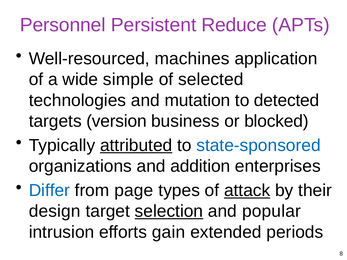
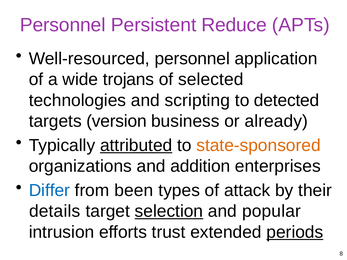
Well-resourced machines: machines -> personnel
simple: simple -> trojans
mutation: mutation -> scripting
blocked: blocked -> already
state-sponsored colour: blue -> orange
page: page -> been
attack underline: present -> none
design: design -> details
gain: gain -> trust
periods underline: none -> present
